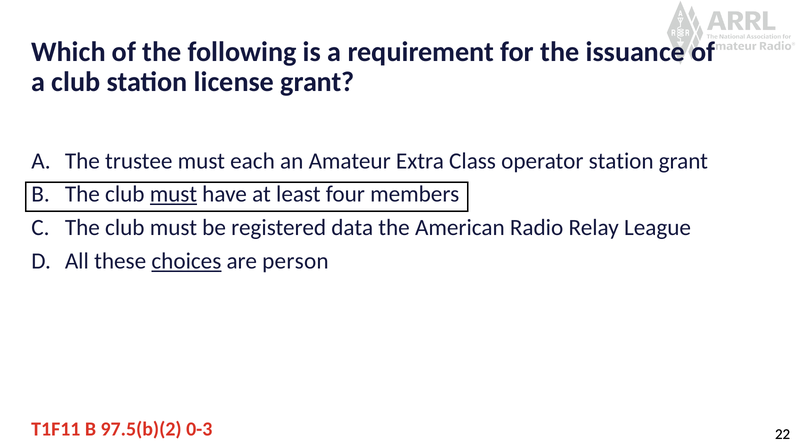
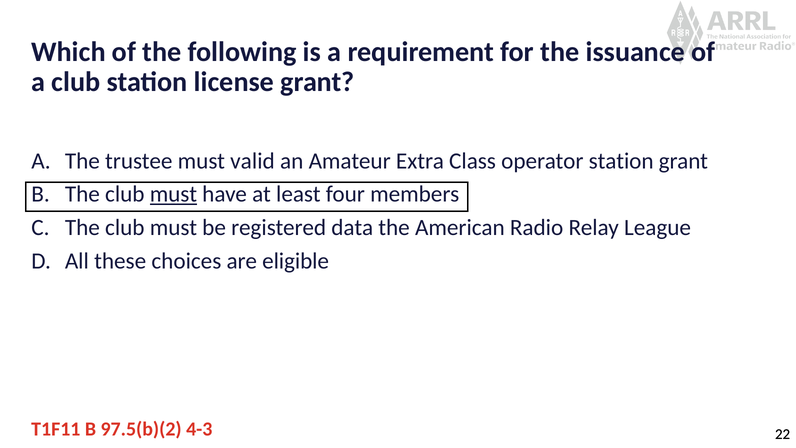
each: each -> valid
choices underline: present -> none
person: person -> eligible
0-3: 0-3 -> 4-3
